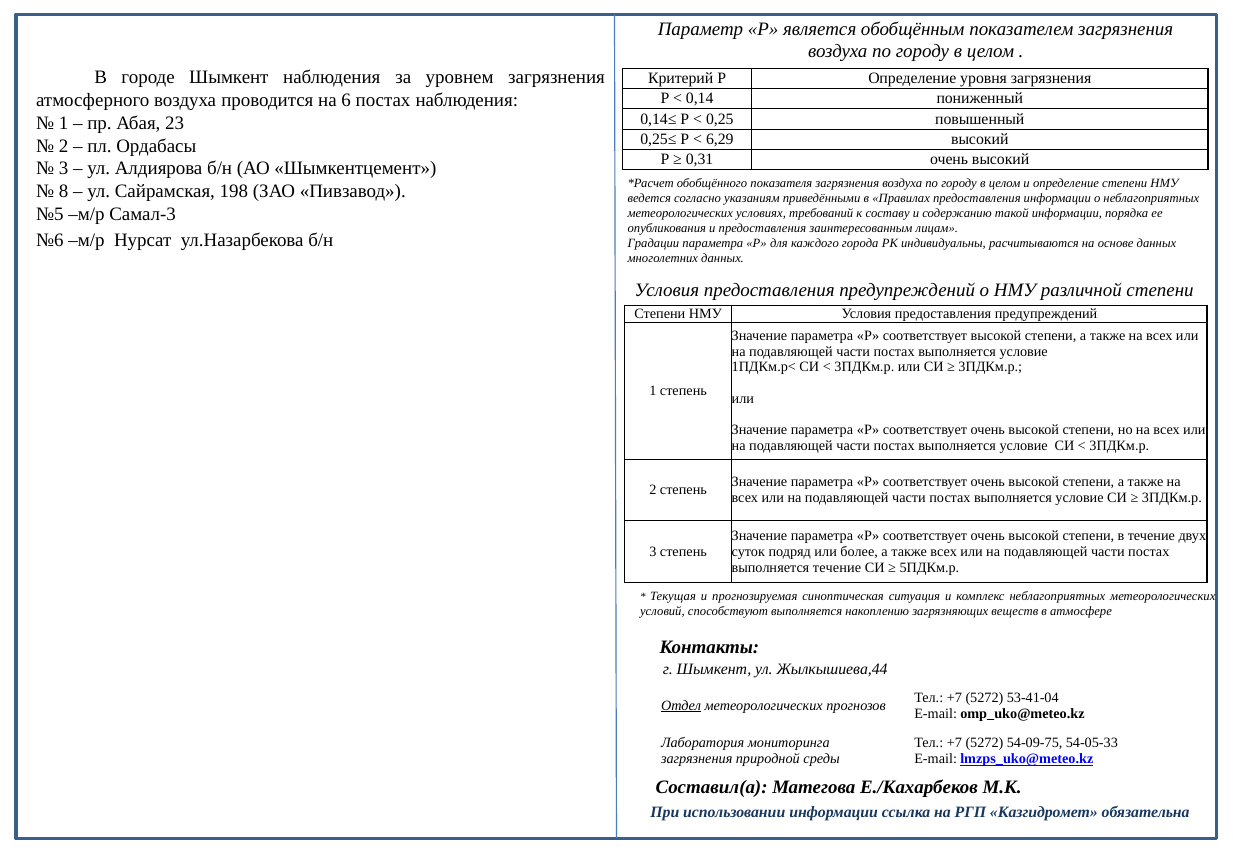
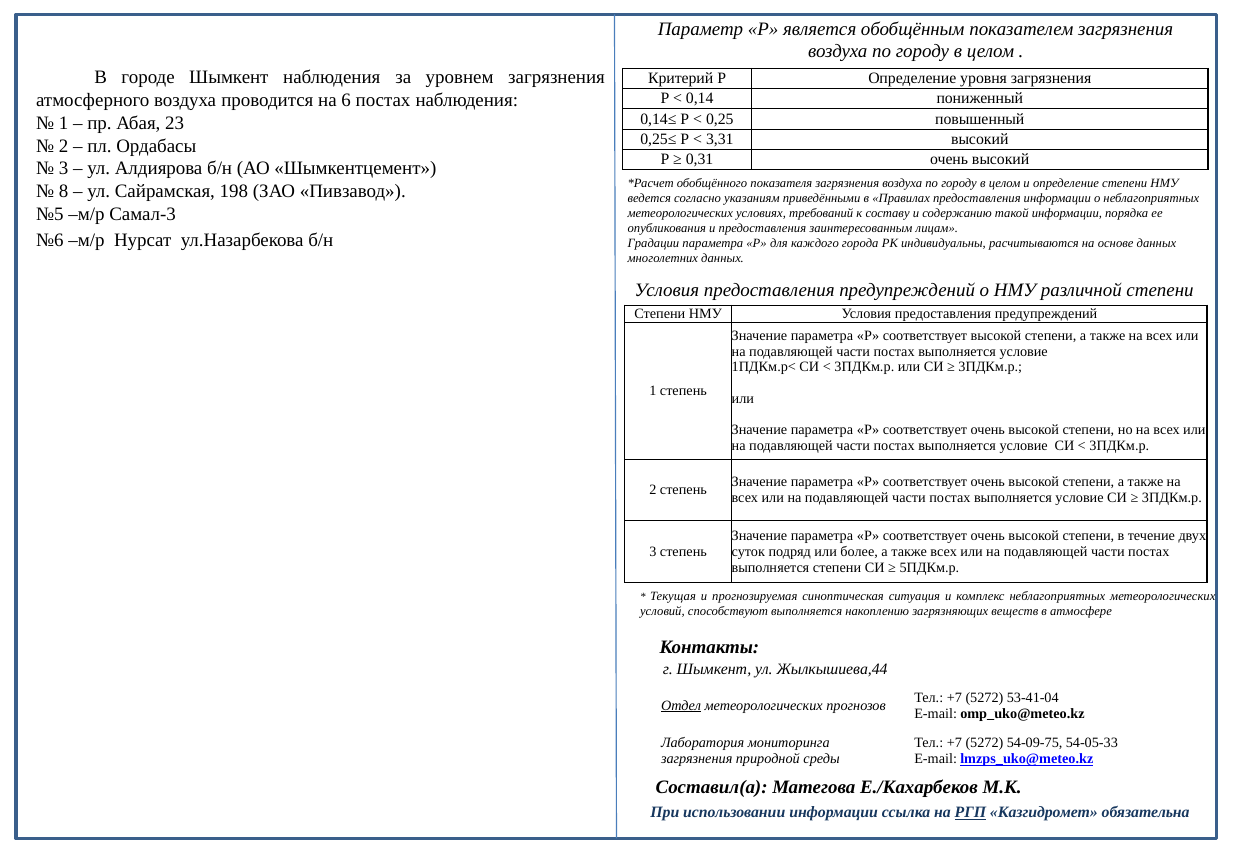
6,29: 6,29 -> 3,31
выполняется течение: течение -> степени
РГП underline: none -> present
